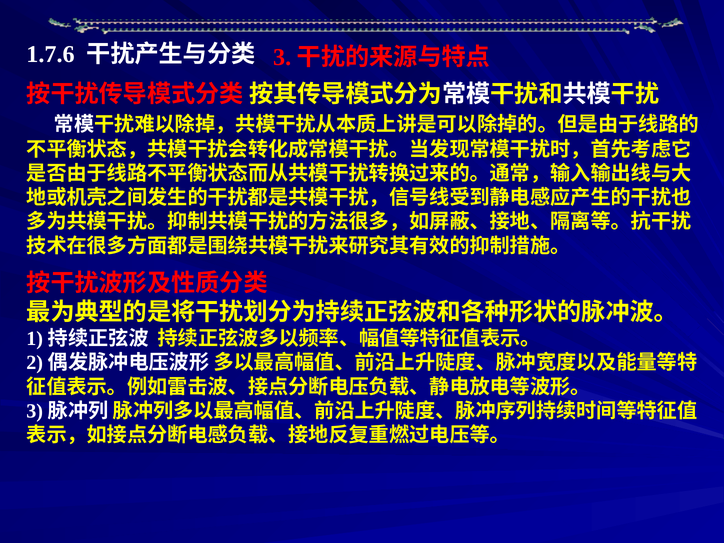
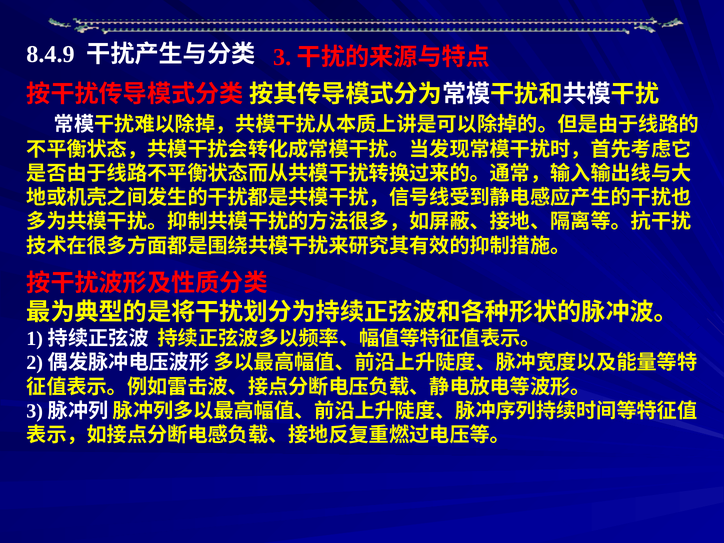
1.7.6: 1.7.6 -> 8.4.9
